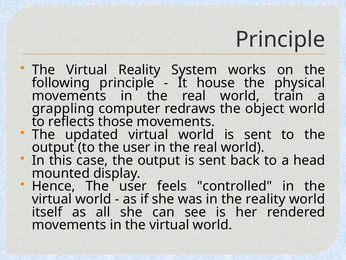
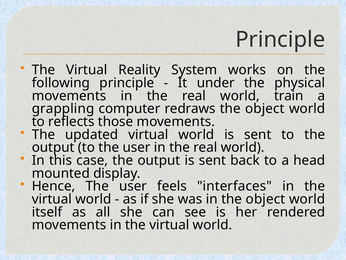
house: house -> under
controlled: controlled -> interfaces
in the reality: reality -> object
